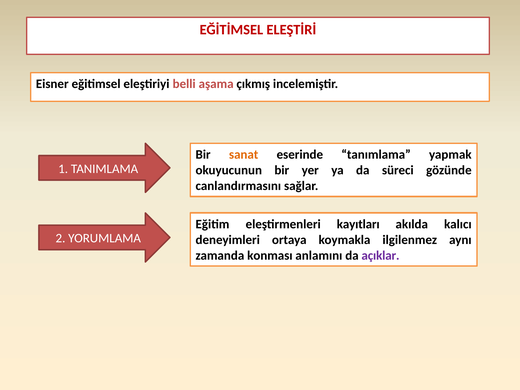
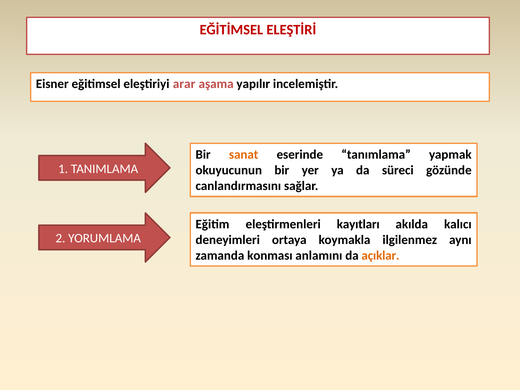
belli: belli -> arar
çıkmış: çıkmış -> yapılır
açıklar colour: purple -> orange
